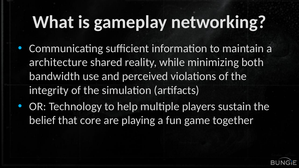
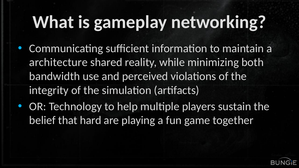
core: core -> hard
